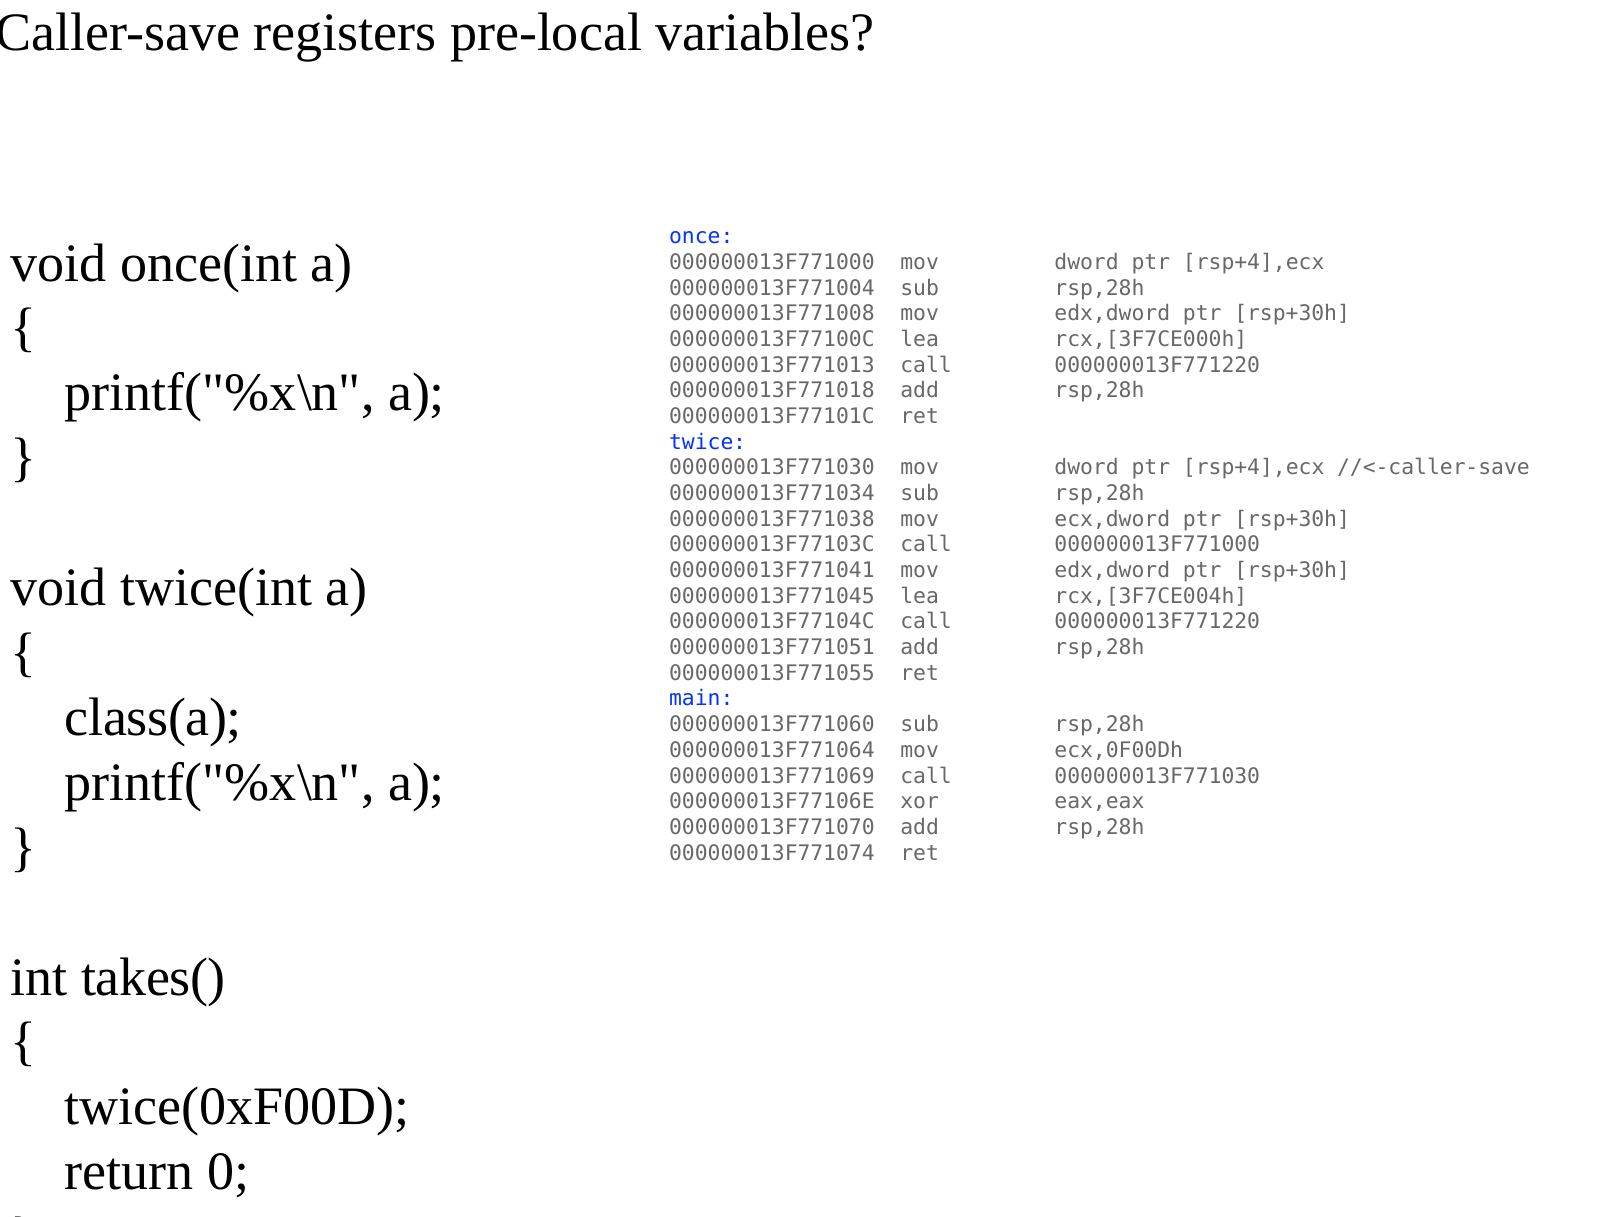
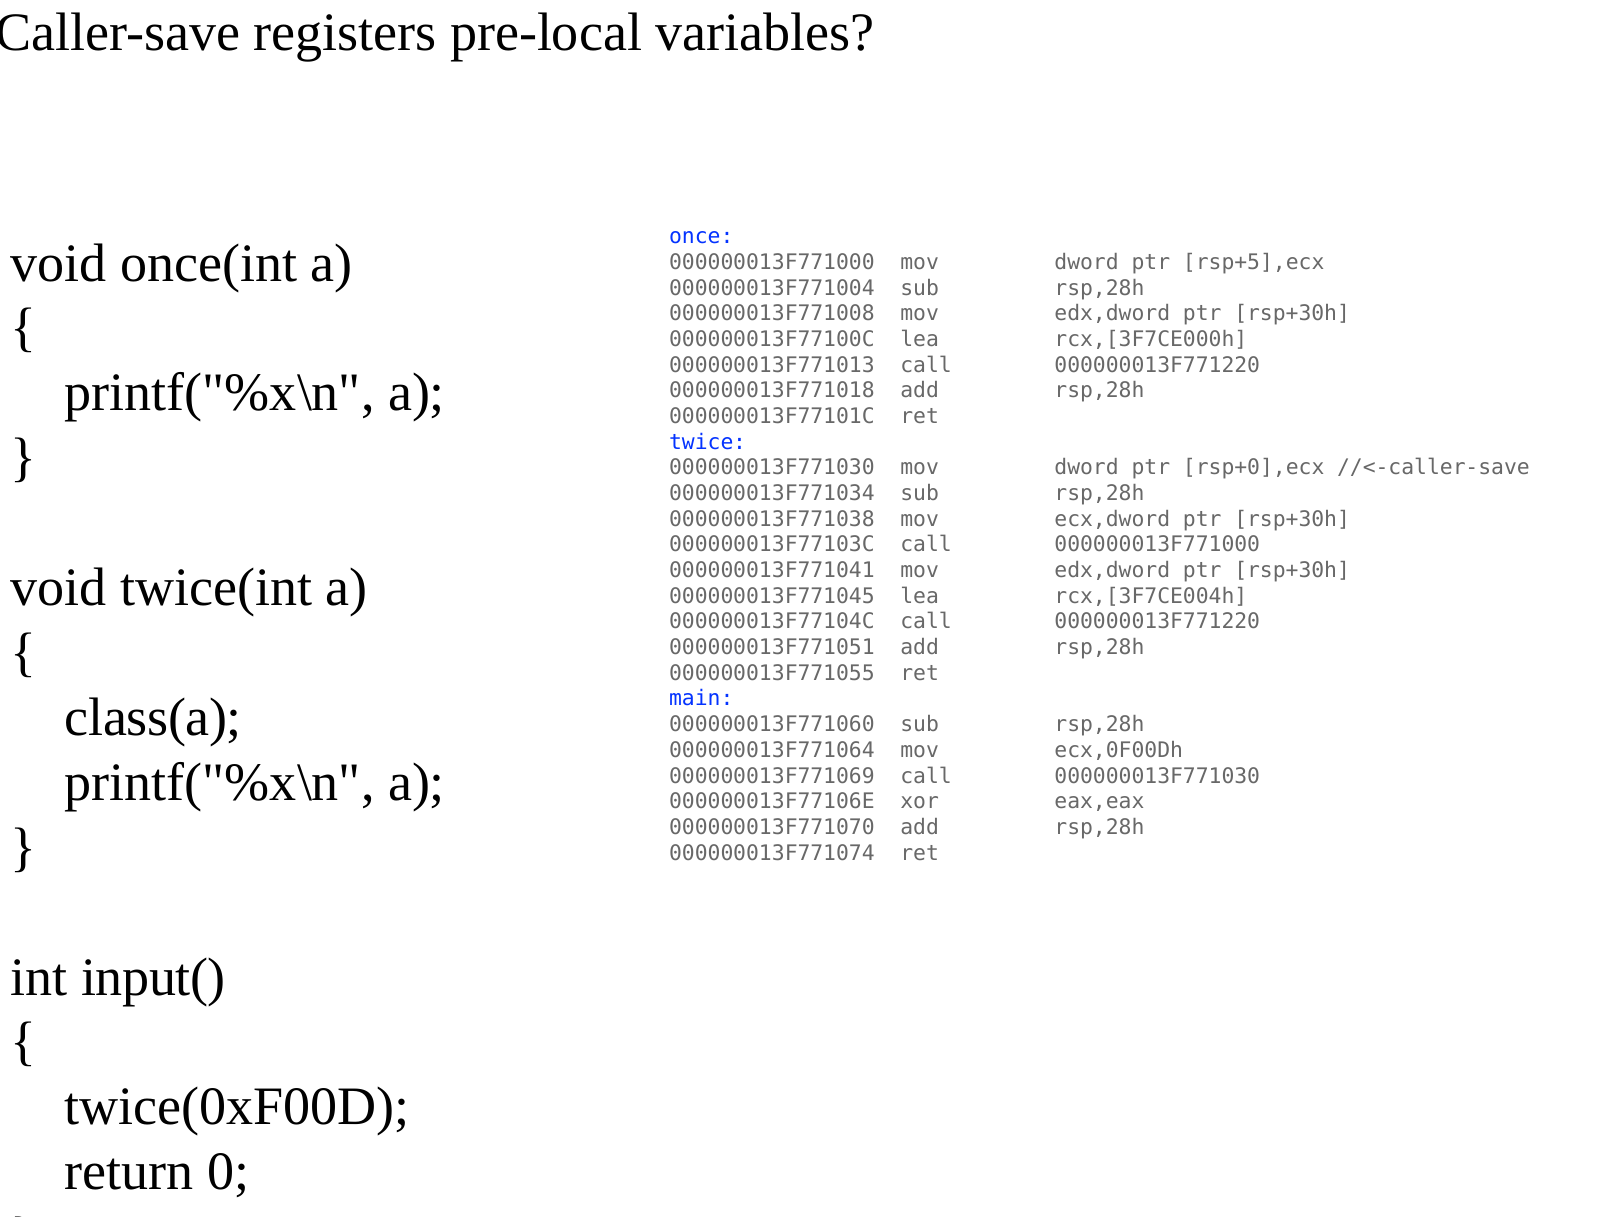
rsp+4],ecx at (1254, 262): rsp+4],ecx -> rsp+5],ecx
rsp+4],ecx at (1254, 468): rsp+4],ecx -> rsp+0],ecx
takes(: takes( -> input(
